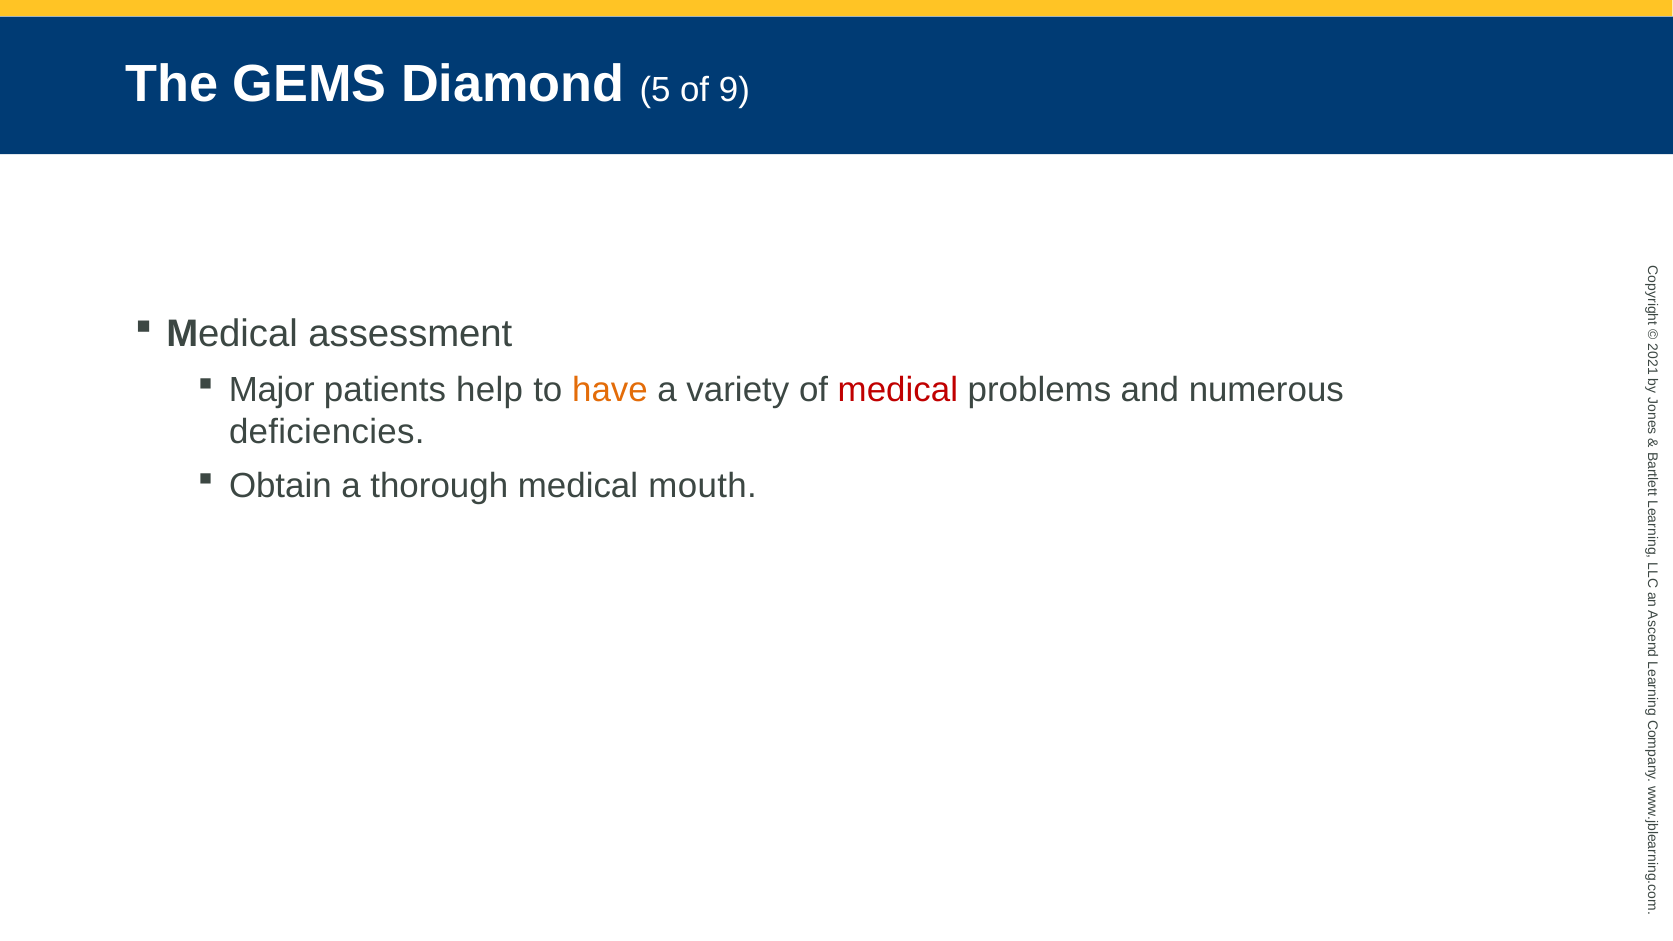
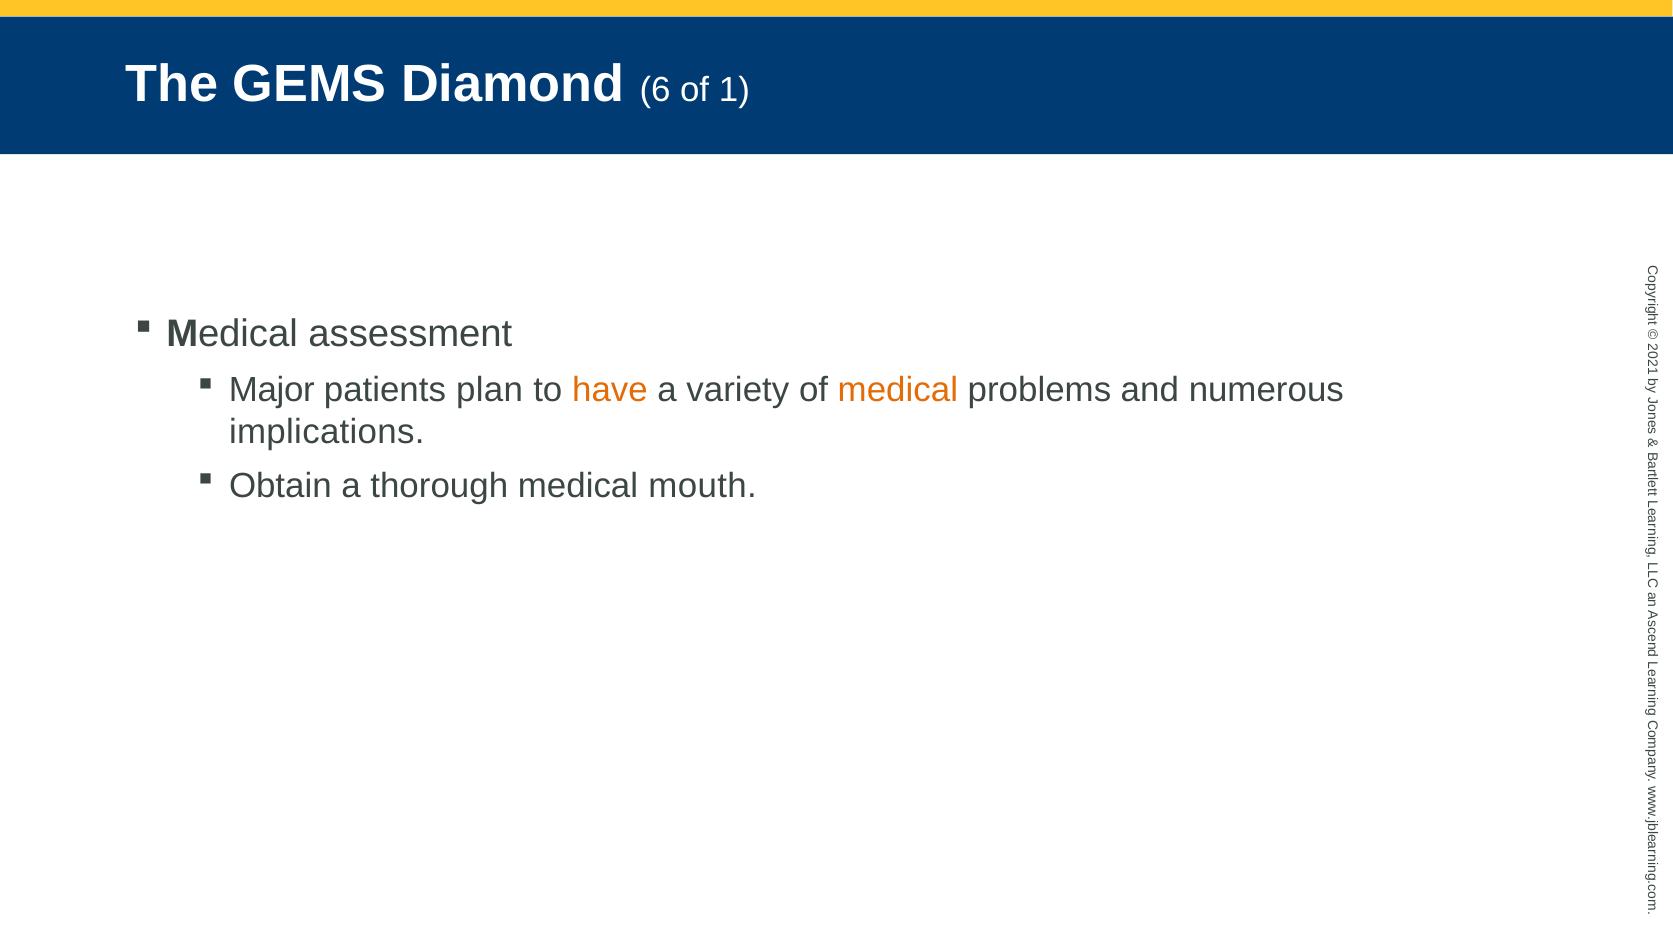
5: 5 -> 6
of 9: 9 -> 1
help: help -> plan
medical at (898, 390) colour: red -> orange
deficiencies: deficiencies -> implications
